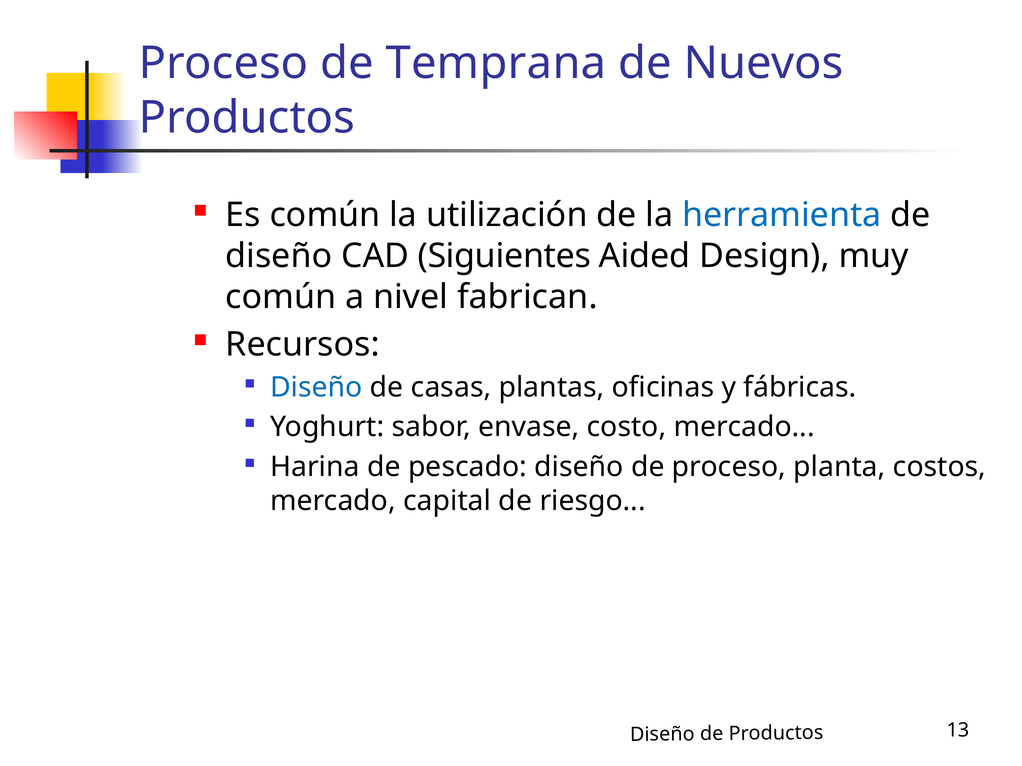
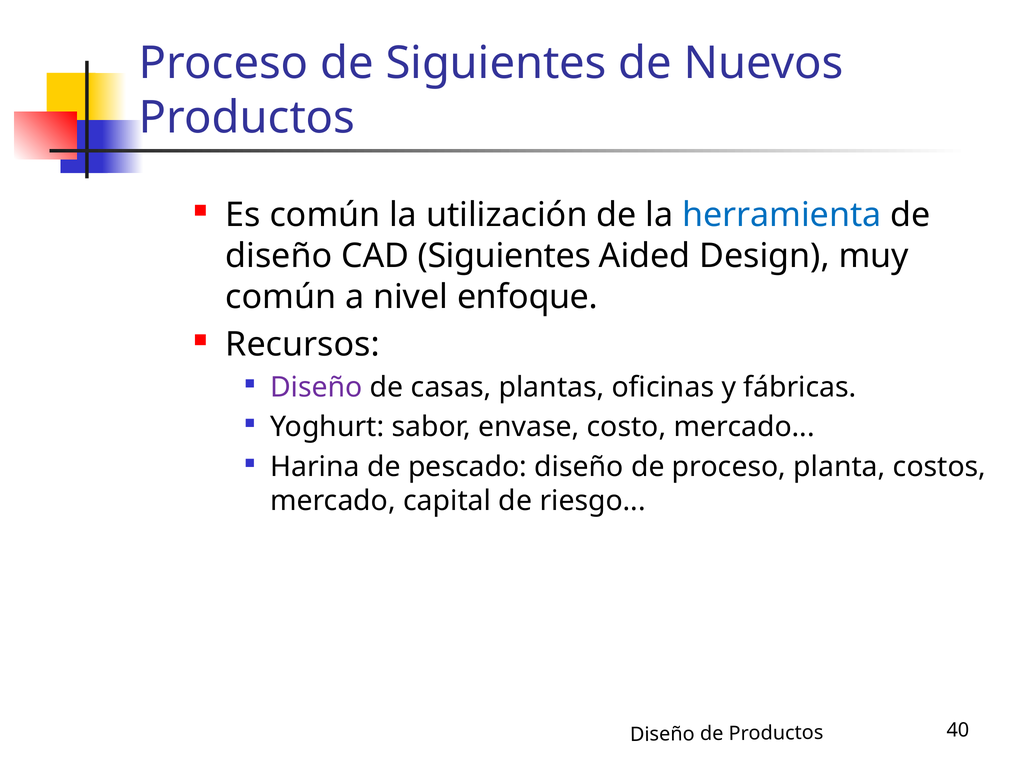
de Temprana: Temprana -> Siguientes
fabrican: fabrican -> enfoque
Diseño at (316, 388) colour: blue -> purple
13: 13 -> 40
